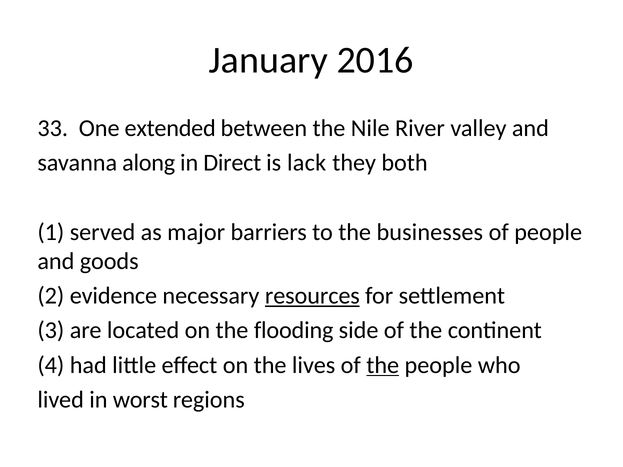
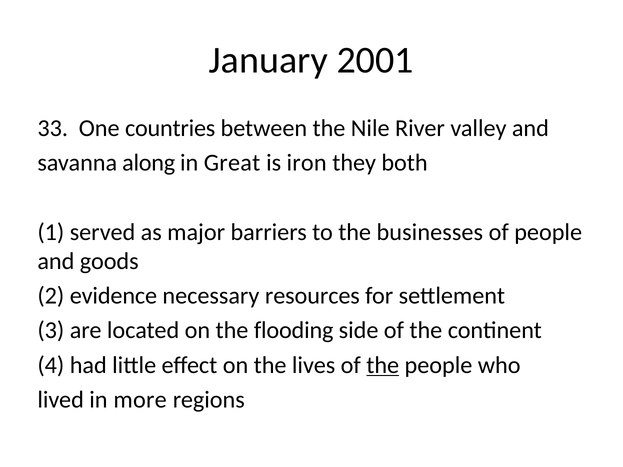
2016: 2016 -> 2001
extended: extended -> countries
Direct: Direct -> Great
lack: lack -> iron
resources underline: present -> none
worst: worst -> more
